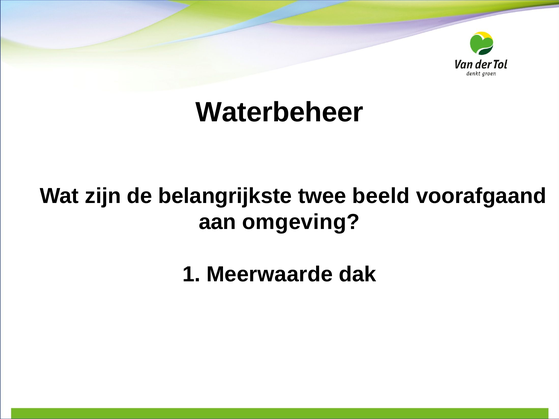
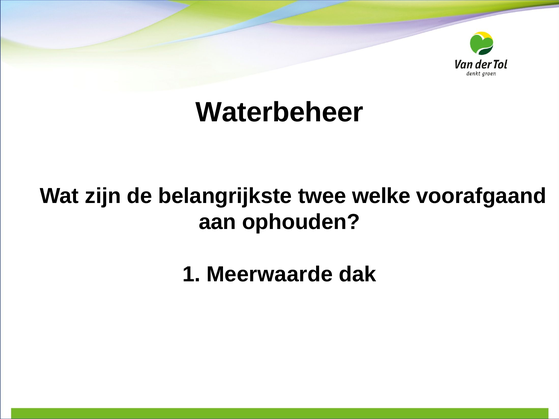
beeld: beeld -> welke
omgeving: omgeving -> ophouden
